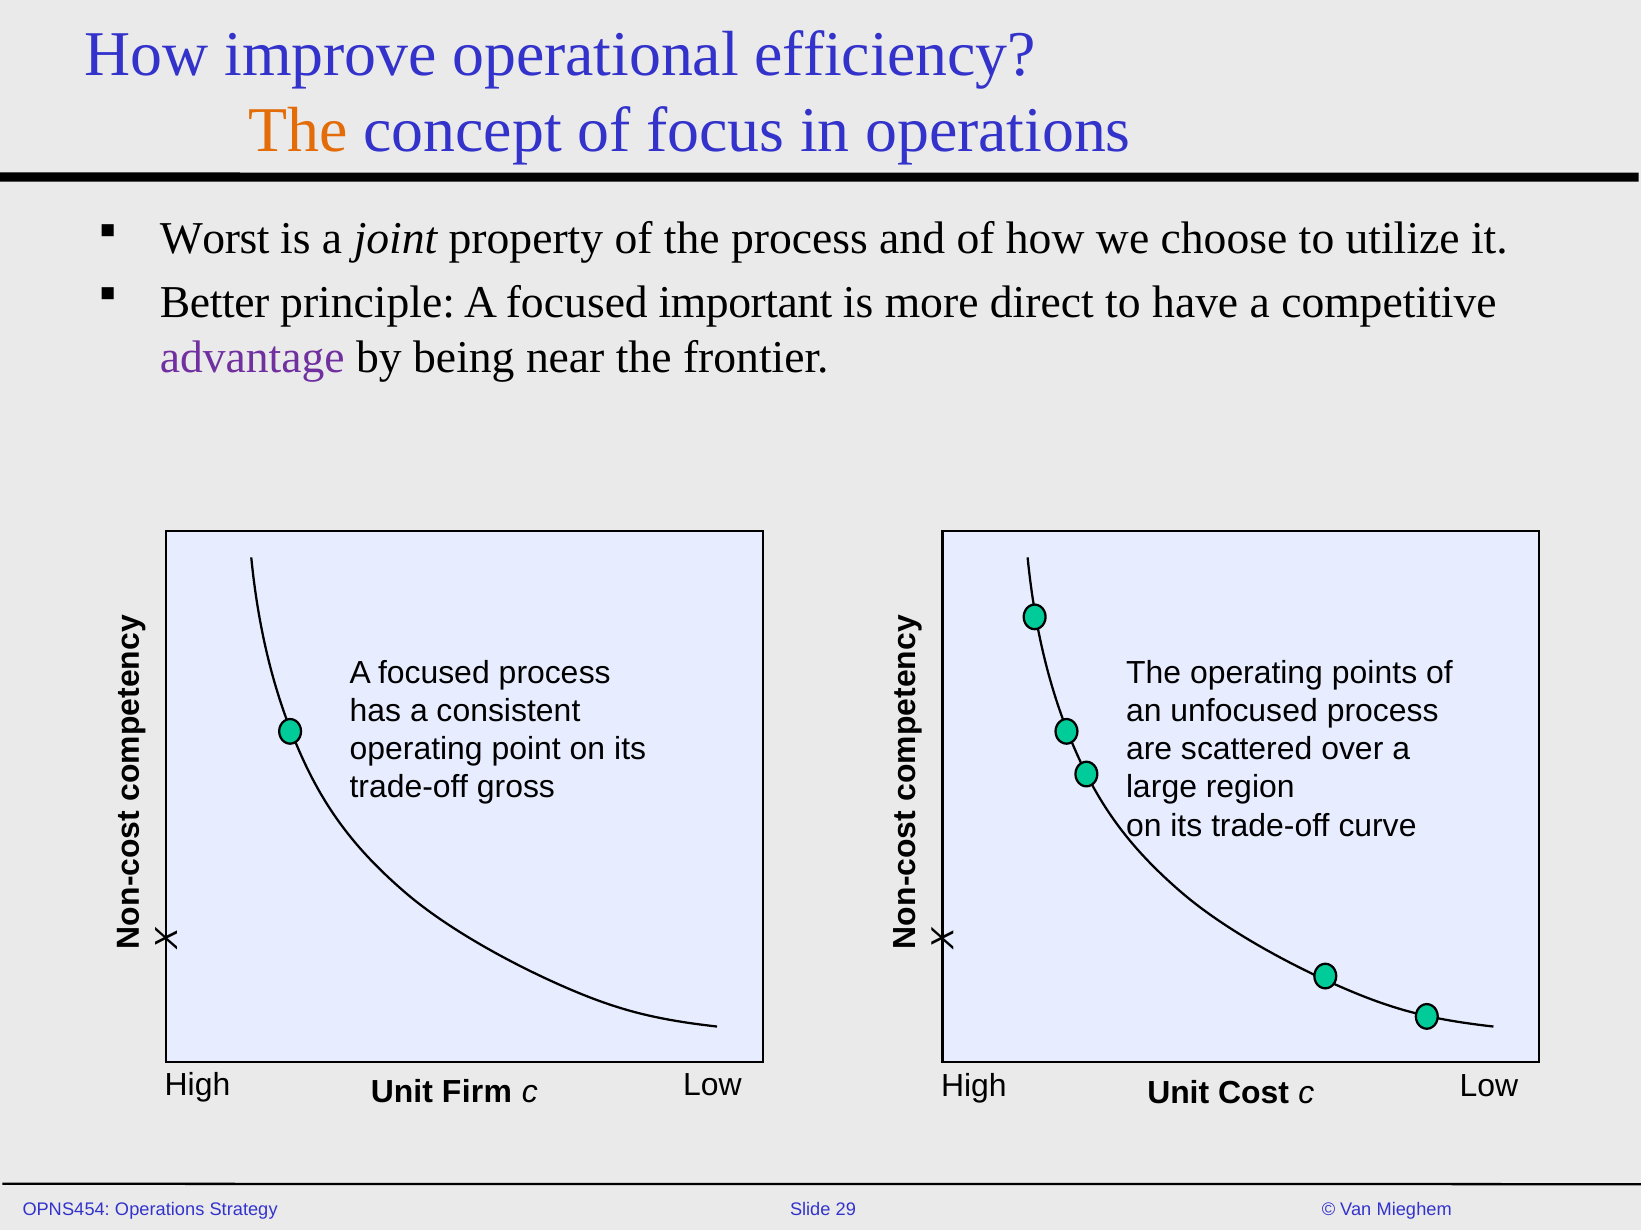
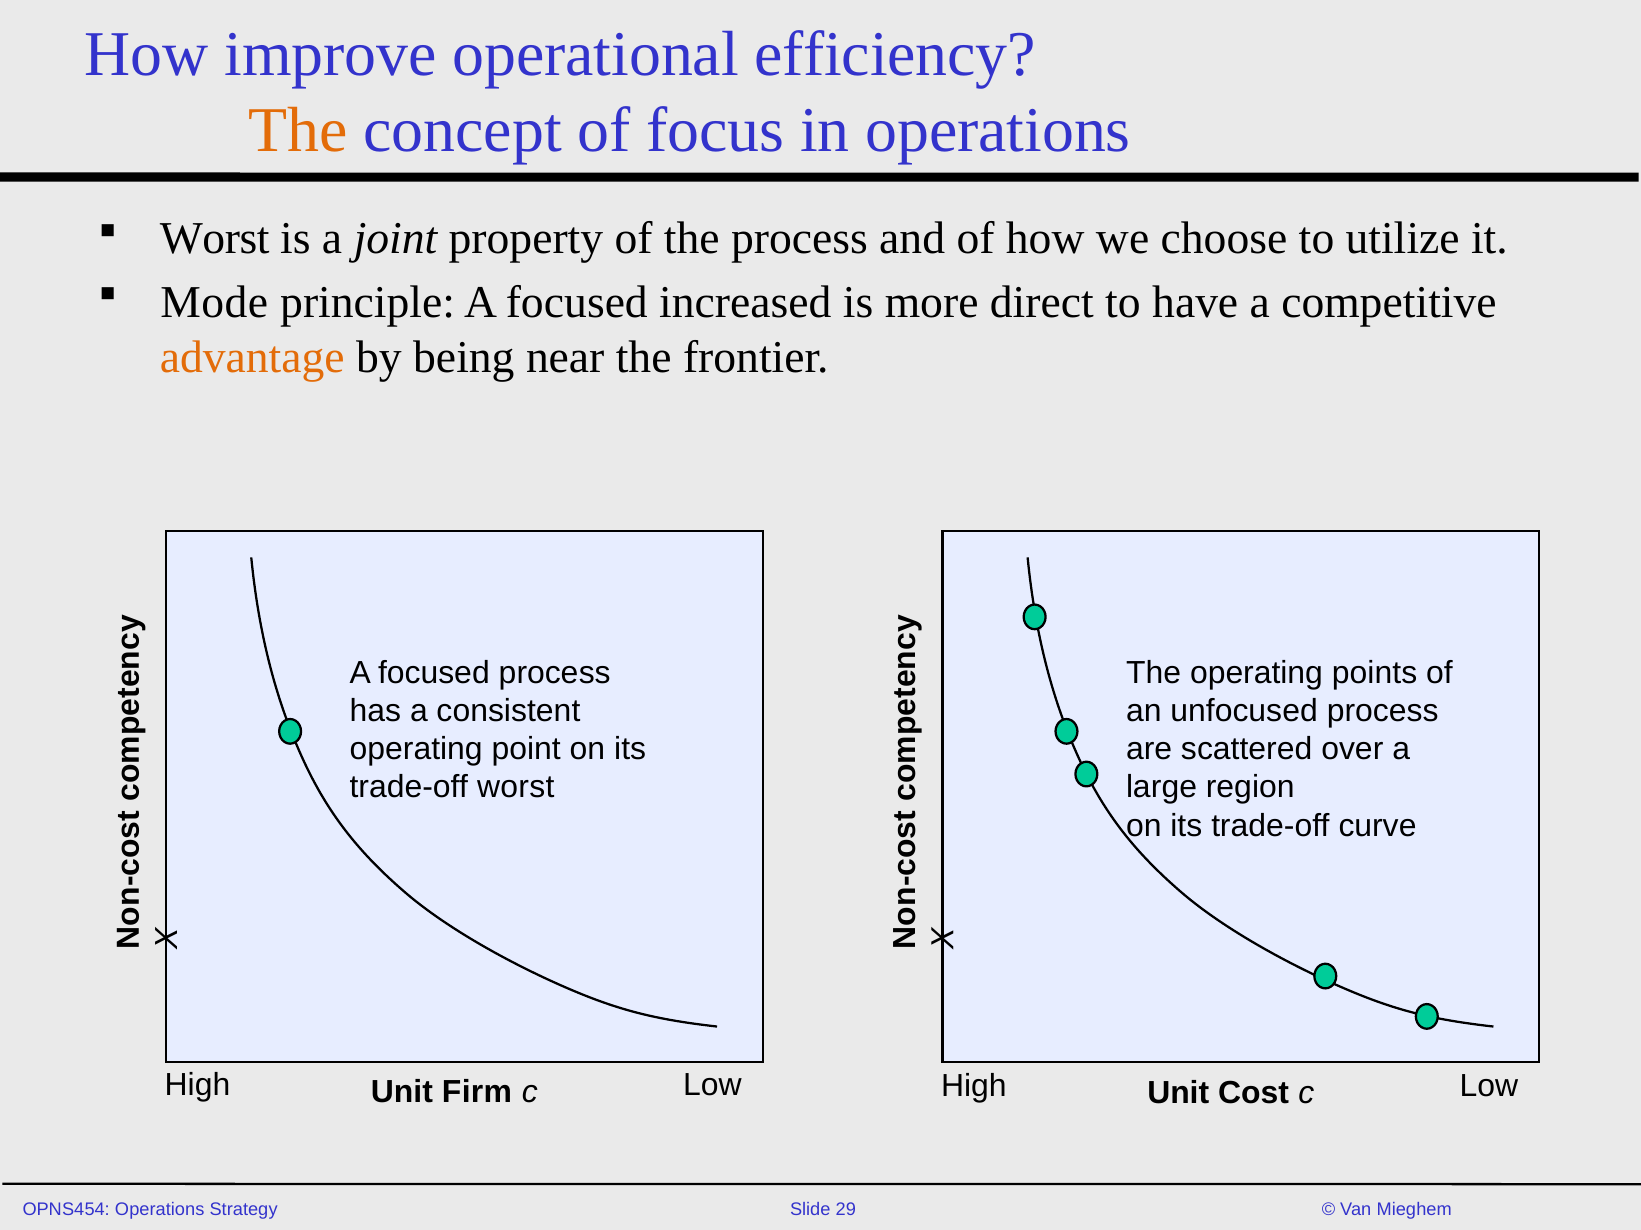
Better: Better -> Mode
important: important -> increased
advantage colour: purple -> orange
trade-off gross: gross -> worst
